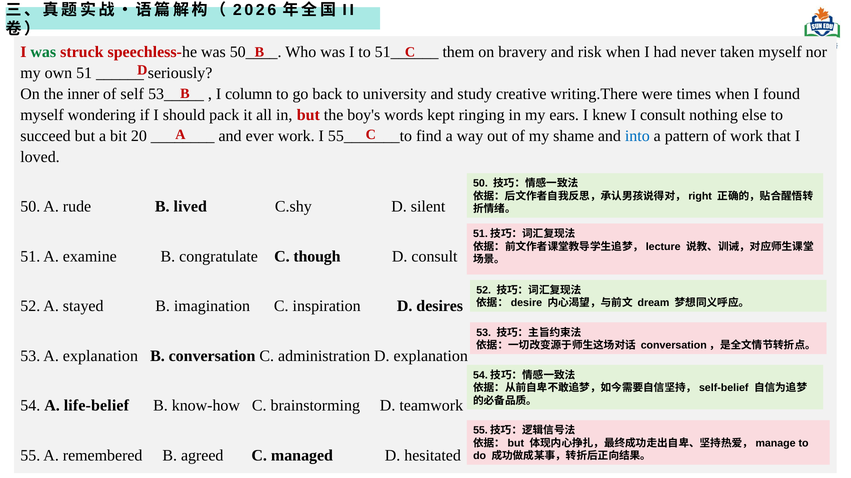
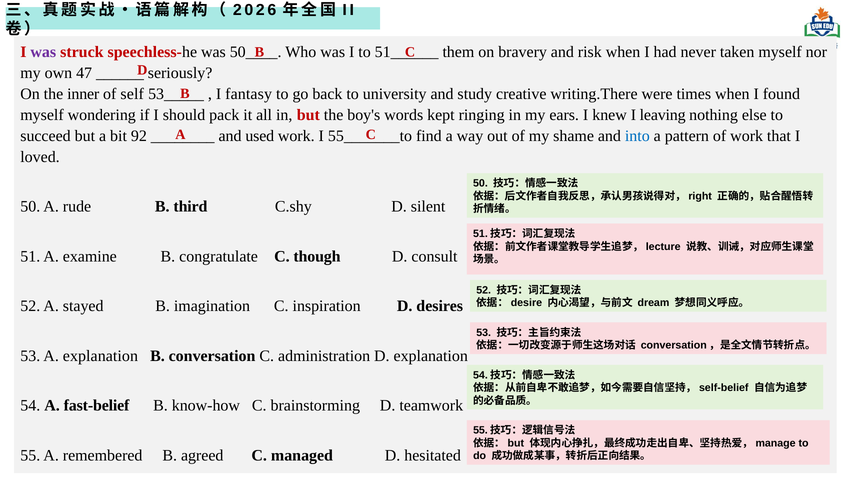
was at (43, 52) colour: green -> purple
own 51: 51 -> 47
column: column -> fantasy
I consult: consult -> leaving
20: 20 -> 92
ever: ever -> used
lived: lived -> third
life-belief: life-belief -> fast-belief
